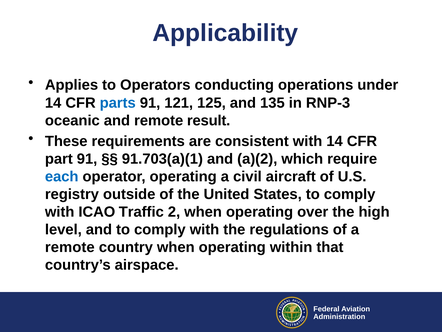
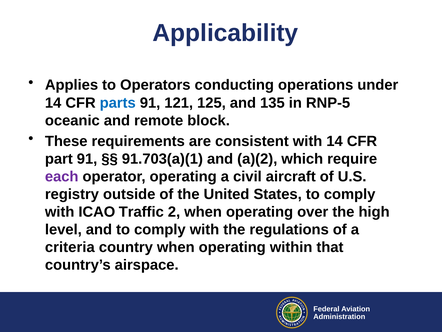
RNP-3: RNP-3 -> RNP-5
result: result -> block
each colour: blue -> purple
remote at (70, 247): remote -> criteria
